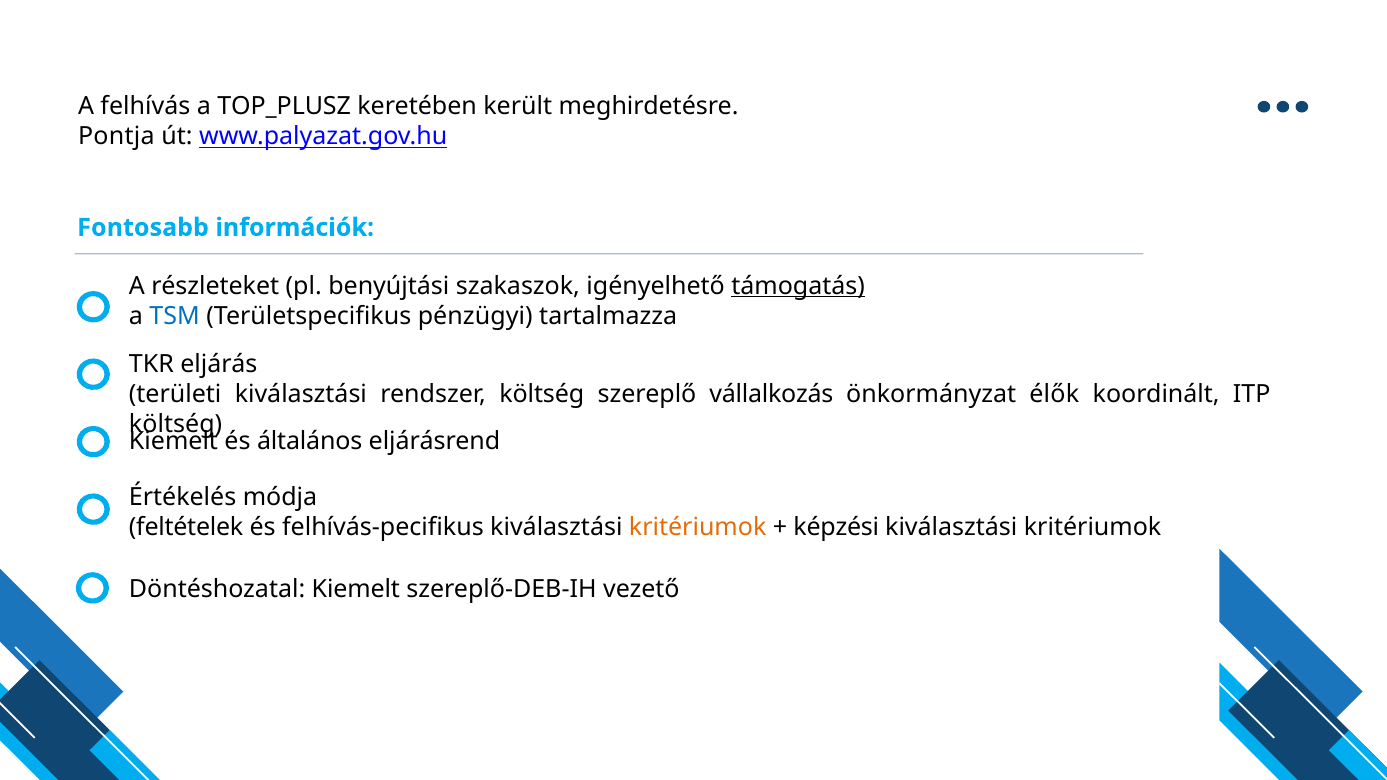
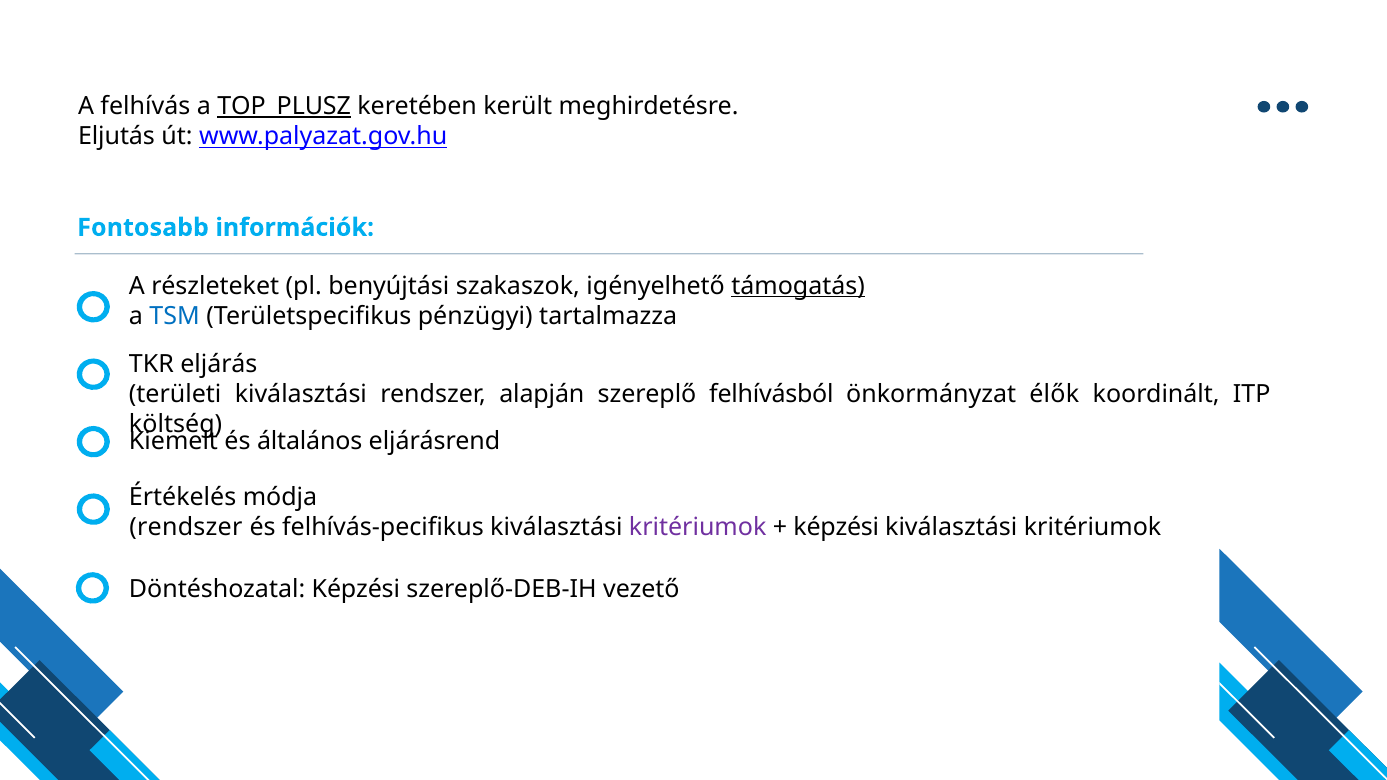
TOP_PLUSZ underline: none -> present
Pontja: Pontja -> Eljutás
rendszer költség: költség -> alapján
vállalkozás: vállalkozás -> felhívásból
feltételek at (186, 527): feltételek -> rendszer
kritériumok at (698, 527) colour: orange -> purple
Döntéshozatal Kiemelt: Kiemelt -> Képzési
